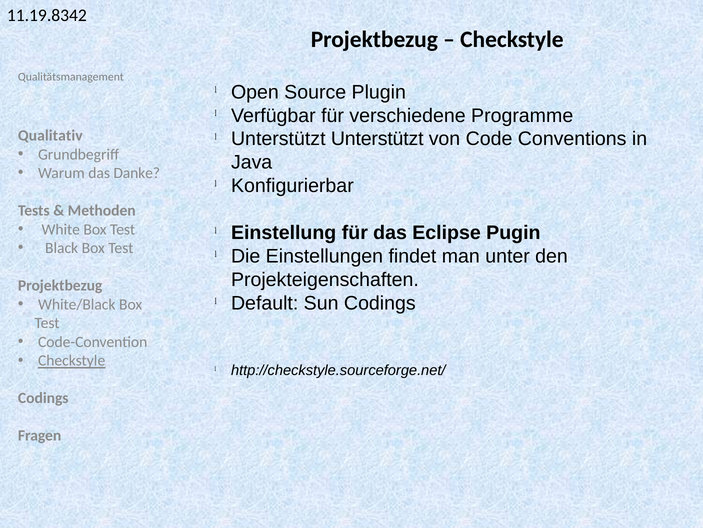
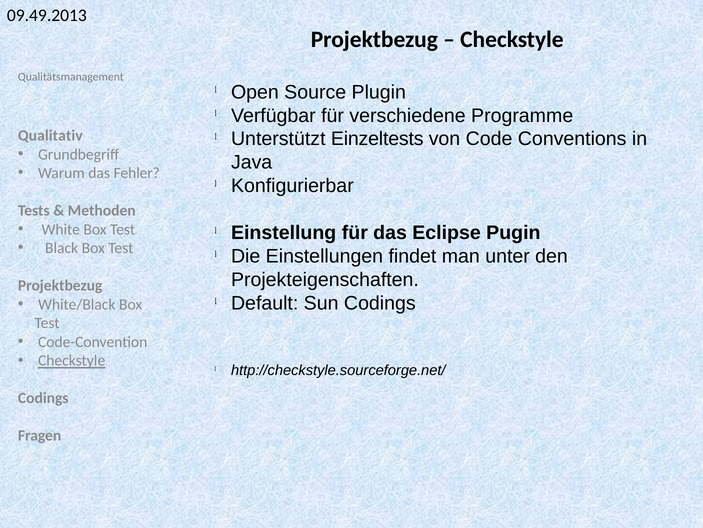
11.19.8342: 11.19.8342 -> 09.49.2013
Unterstützt Unterstützt: Unterstützt -> Einzeltests
Danke: Danke -> Fehler
